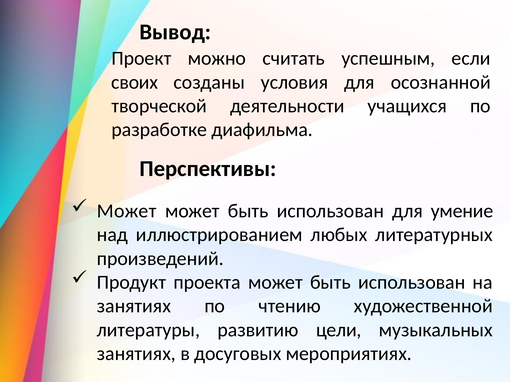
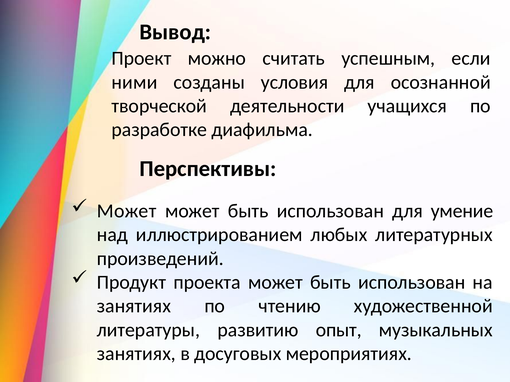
своих: своих -> ними
цели: цели -> опыт
